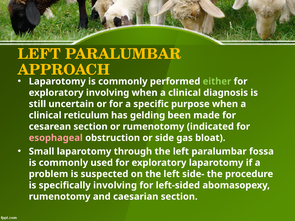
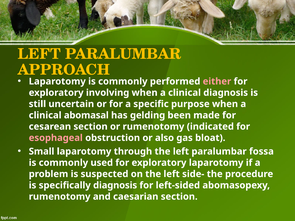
either colour: light green -> pink
reticulum: reticulum -> abomasal
side: side -> also
specifically involving: involving -> diagnosis
